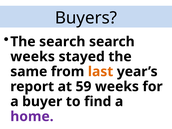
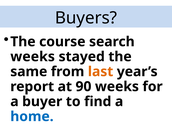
The search: search -> course
59: 59 -> 90
home colour: purple -> blue
